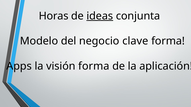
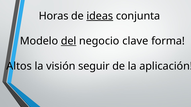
del underline: none -> present
Apps: Apps -> Altos
visión forma: forma -> seguir
